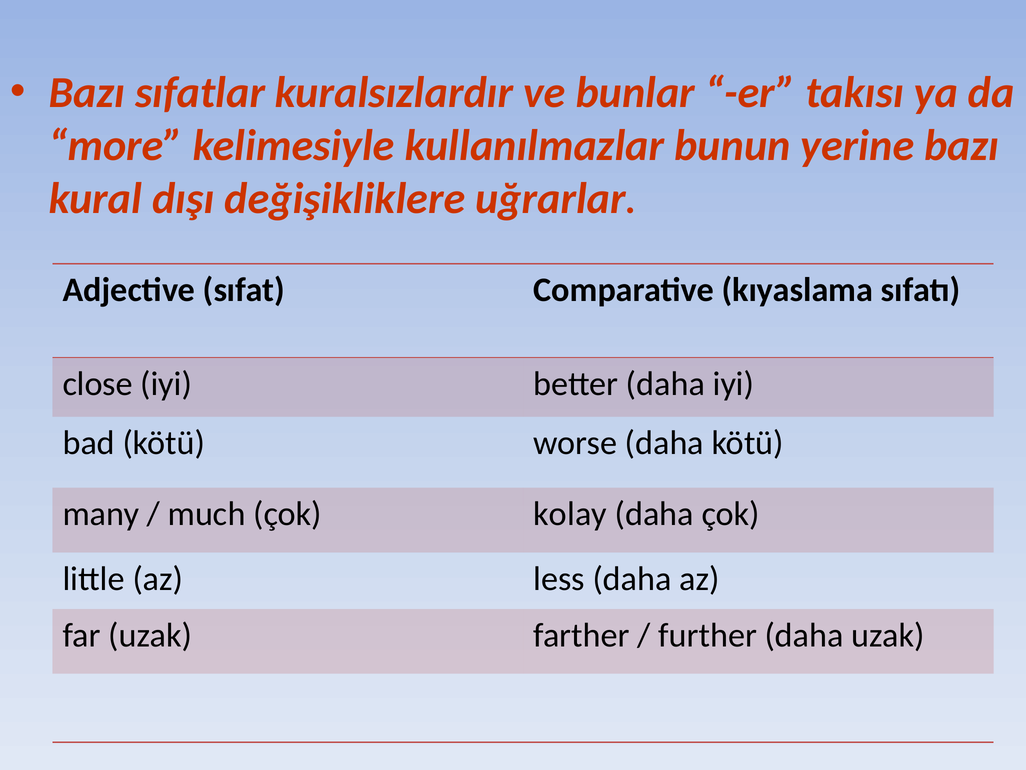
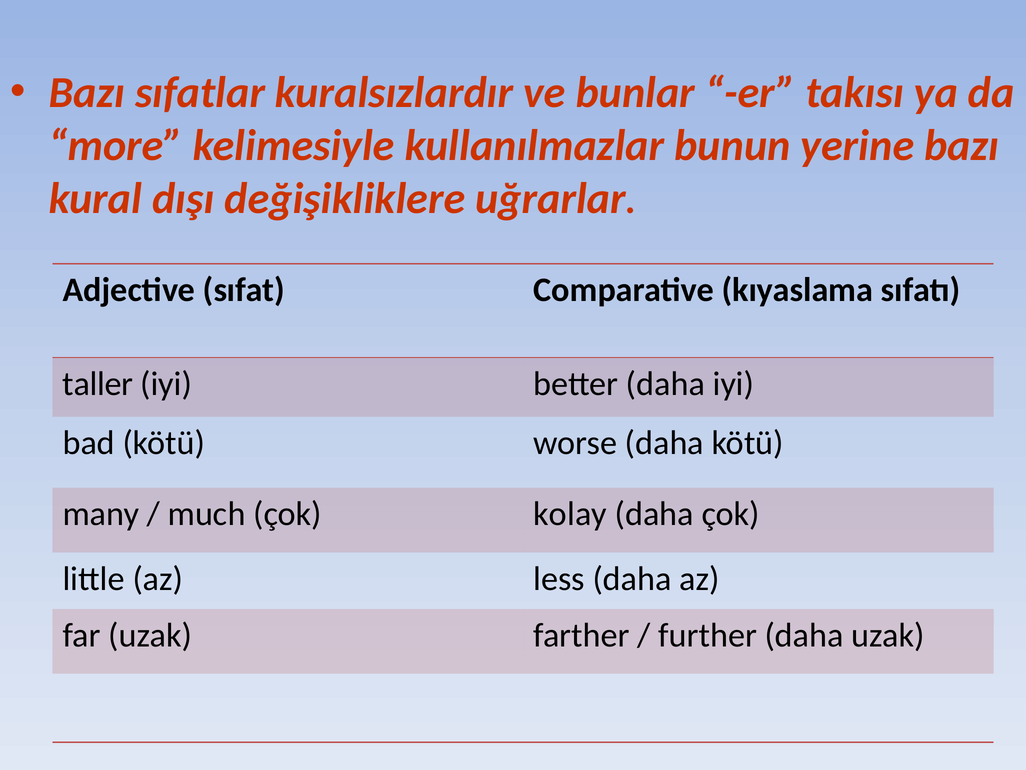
close: close -> taller
